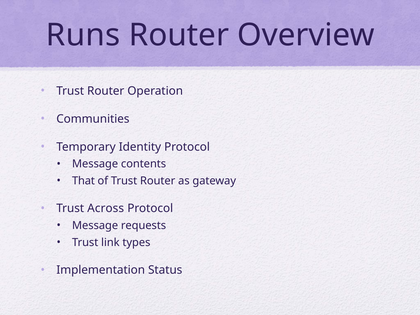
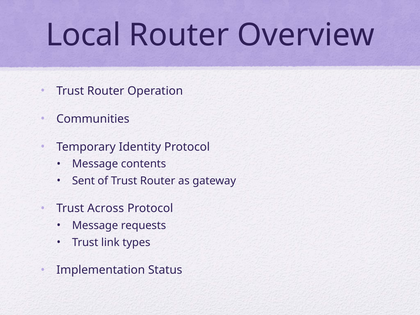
Runs: Runs -> Local
That: That -> Sent
